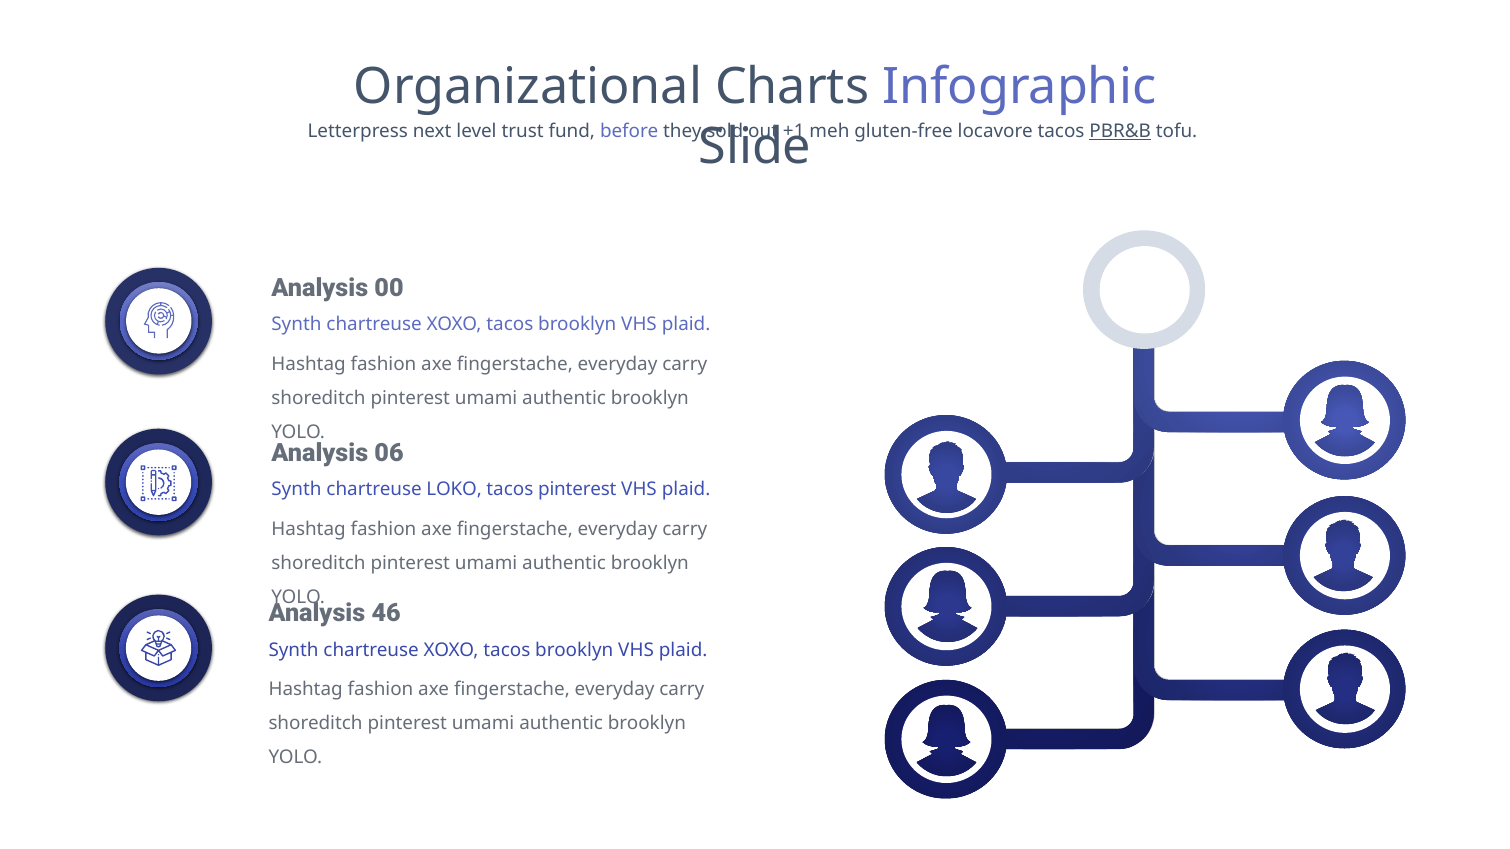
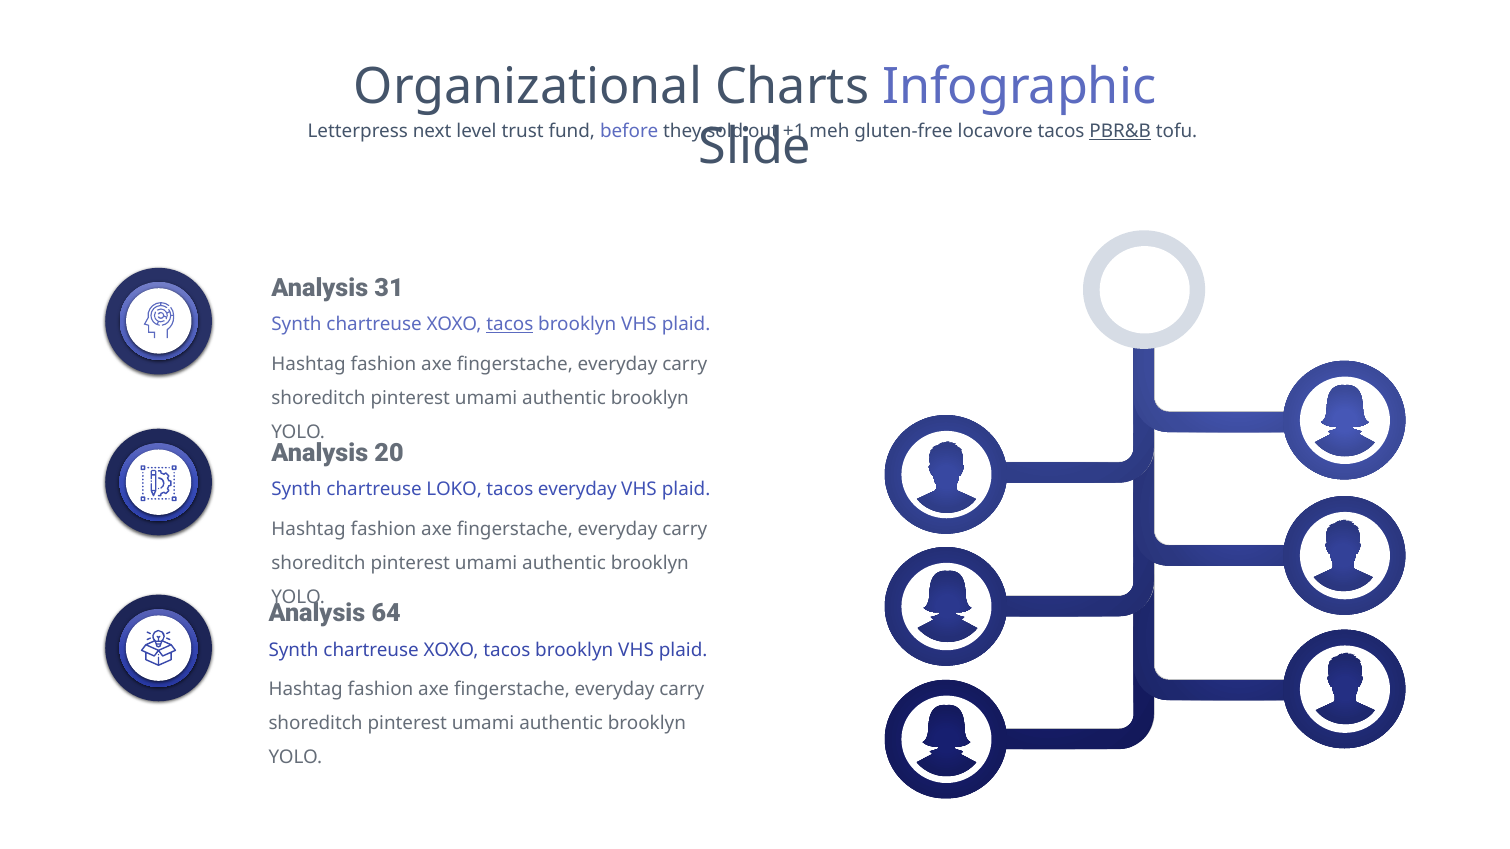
00: 00 -> 31
tacos at (510, 324) underline: none -> present
06: 06 -> 20
tacos pinterest: pinterest -> everyday
46: 46 -> 64
